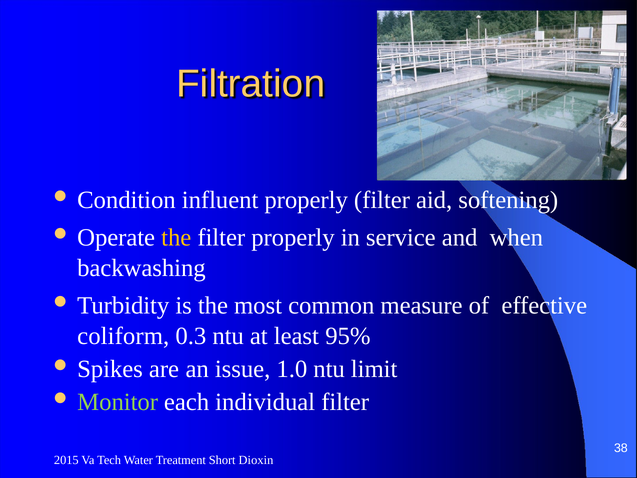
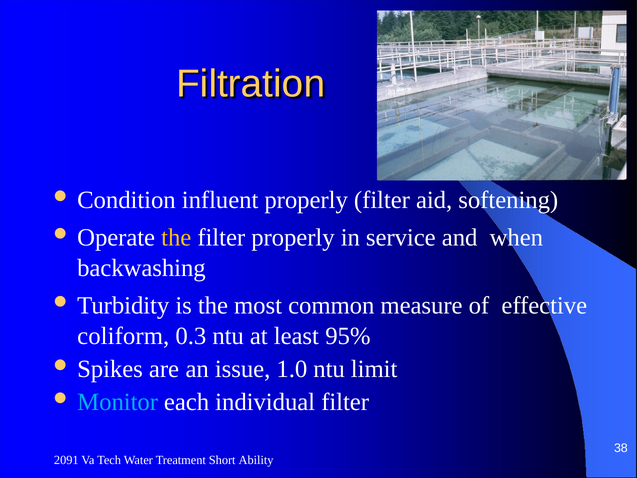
Monitor colour: light green -> light blue
2015: 2015 -> 2091
Dioxin: Dioxin -> Ability
